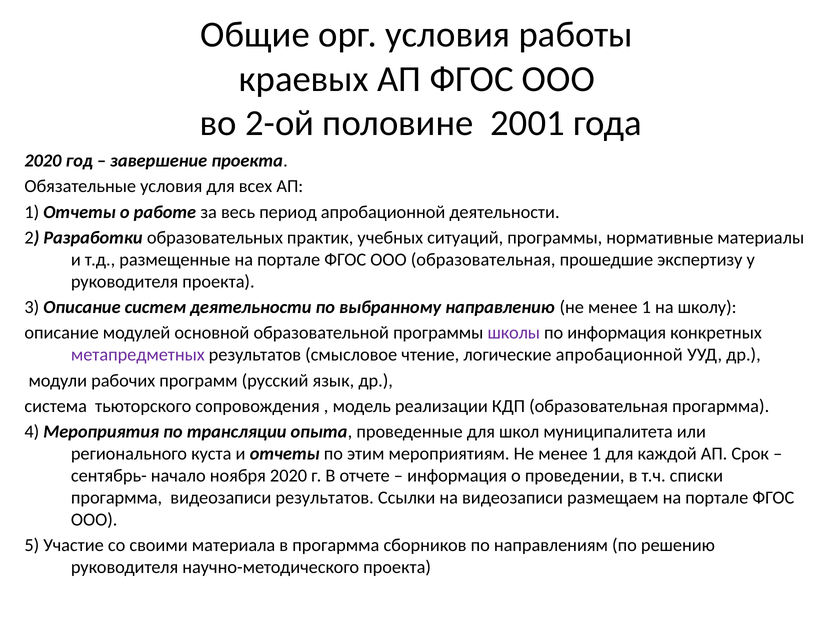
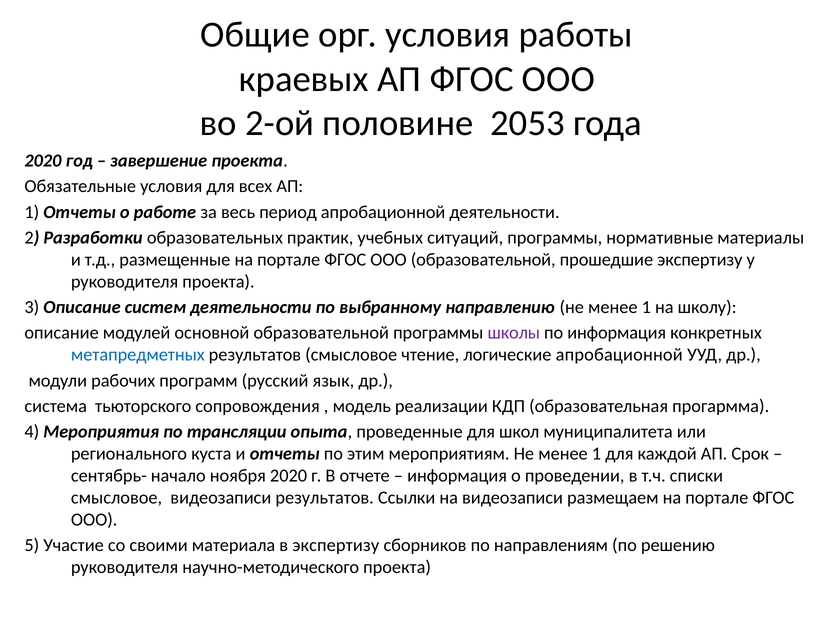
2001: 2001 -> 2053
ООО образовательная: образовательная -> образовательной
метапредметных colour: purple -> blue
прогармма at (117, 498): прогармма -> смысловое
в прогармма: прогармма -> экспертизу
